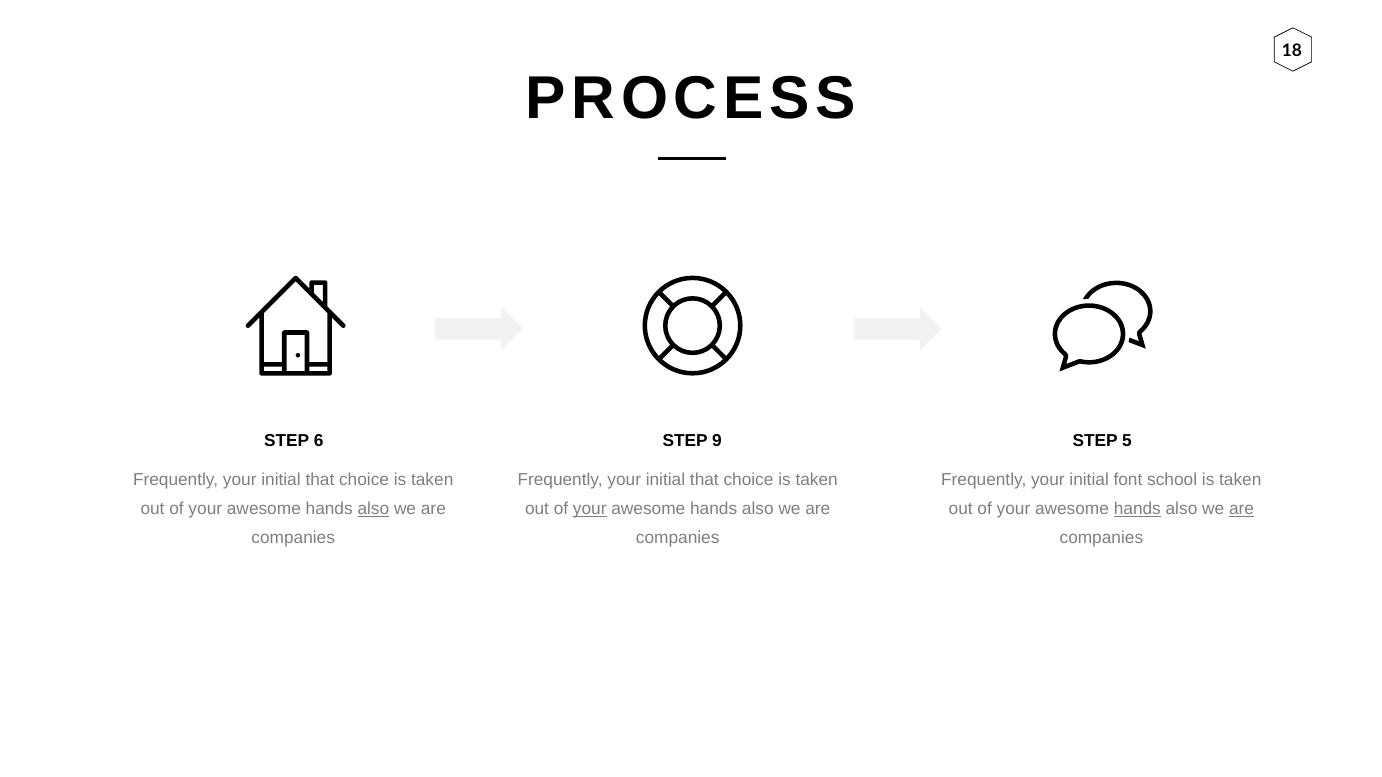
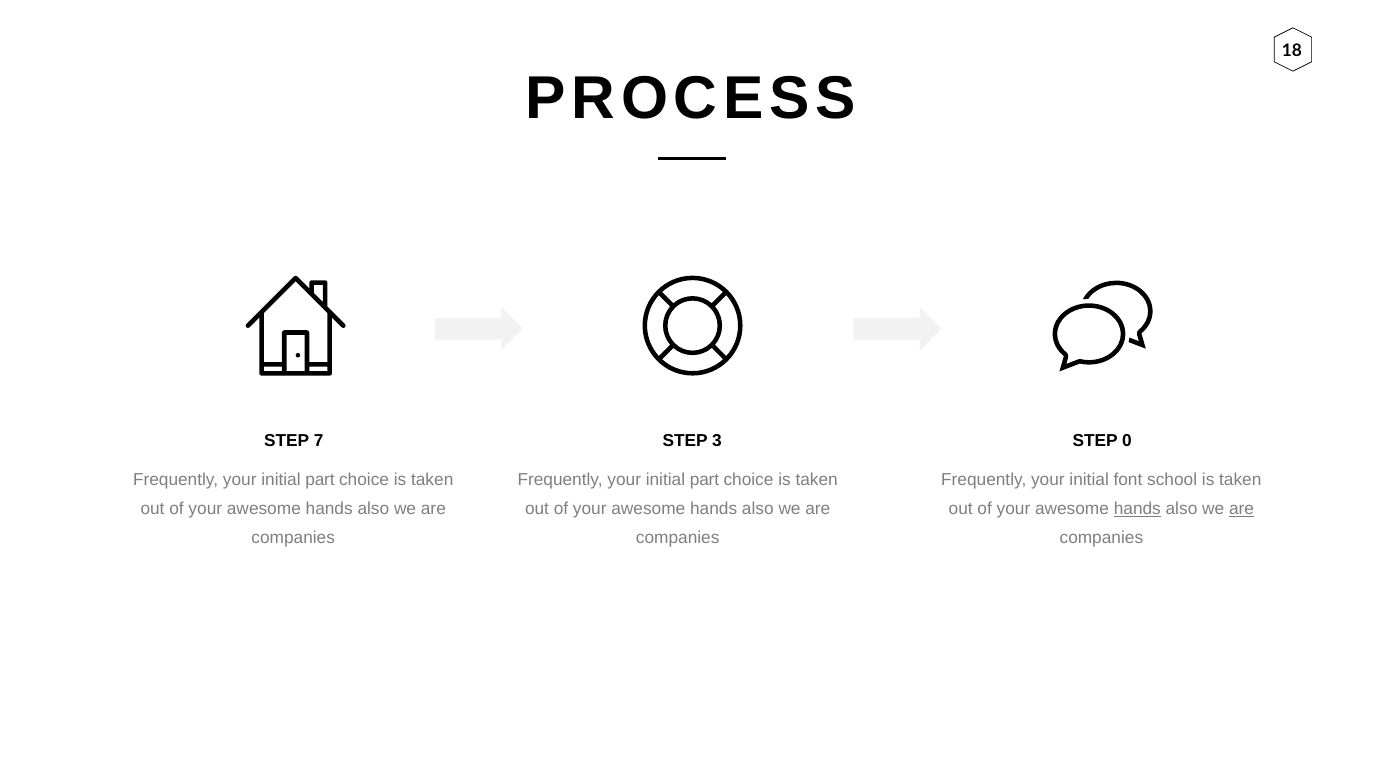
6: 6 -> 7
9: 9 -> 3
5: 5 -> 0
that at (320, 480): that -> part
that at (704, 480): that -> part
also at (373, 509) underline: present -> none
your at (590, 509) underline: present -> none
